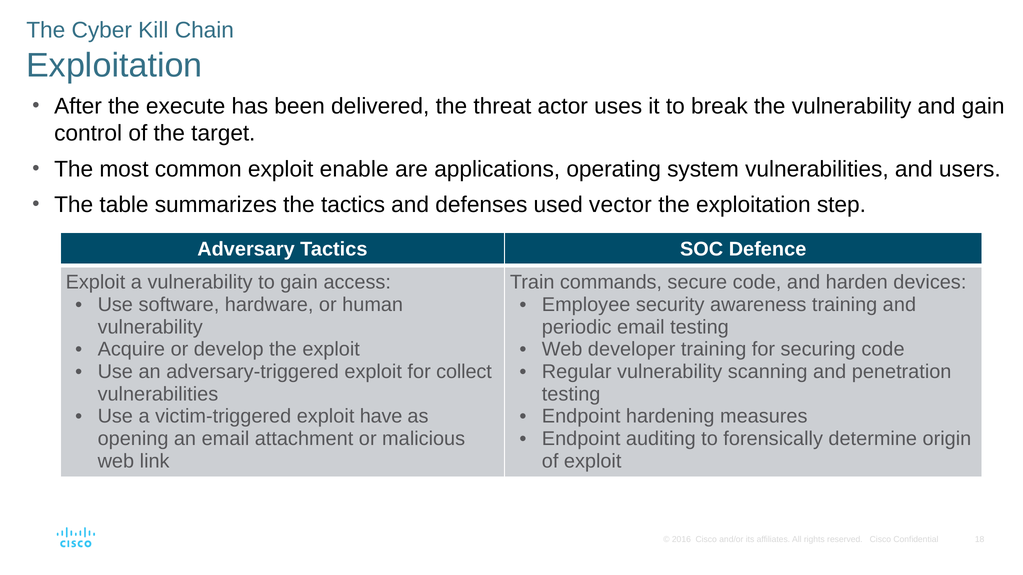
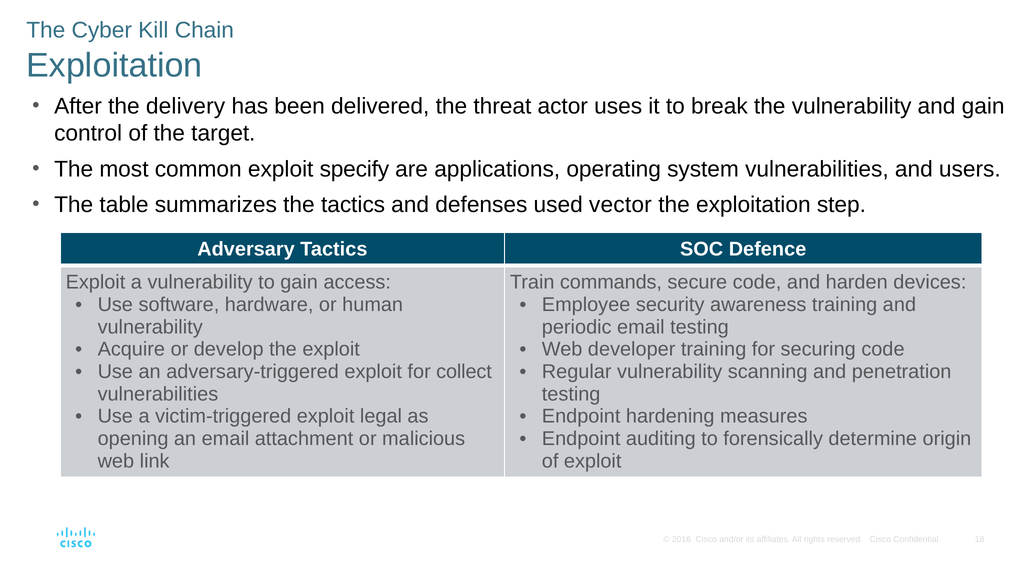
execute: execute -> delivery
enable: enable -> specify
have: have -> legal
